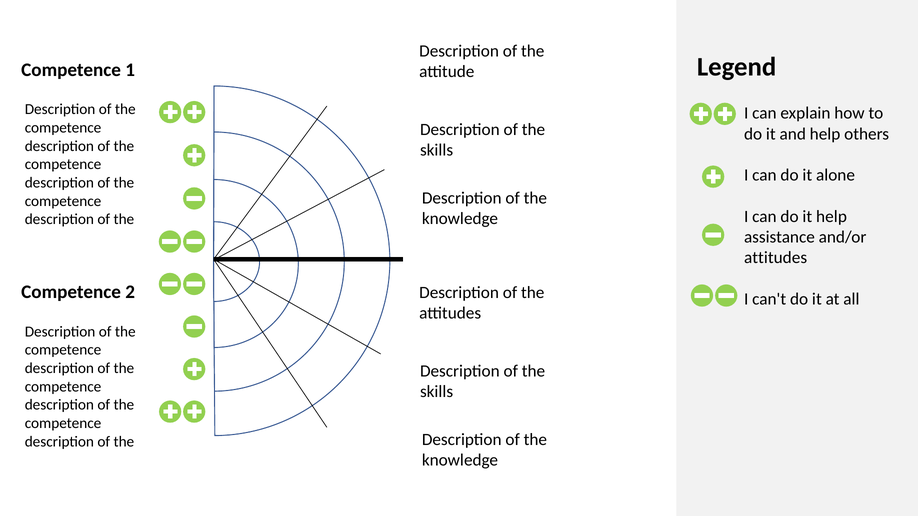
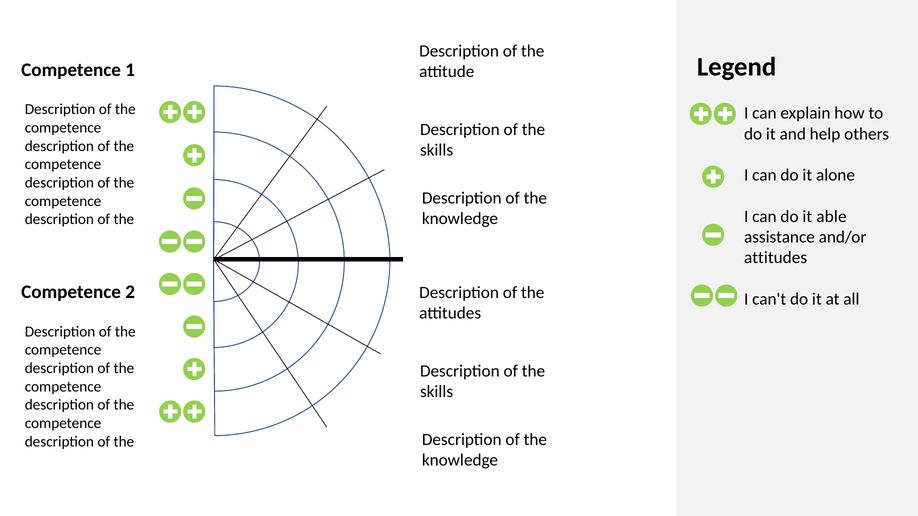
it help: help -> able
